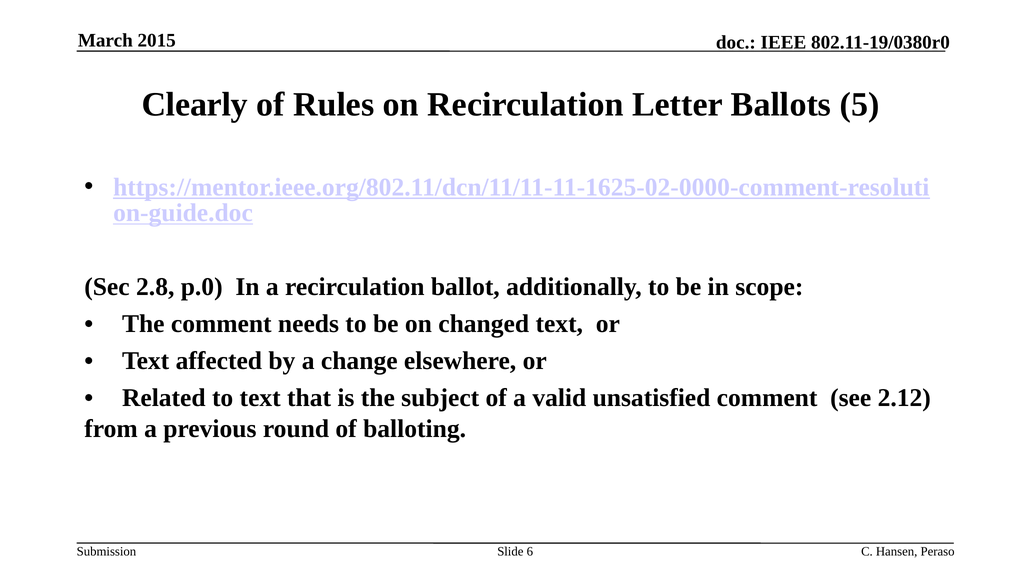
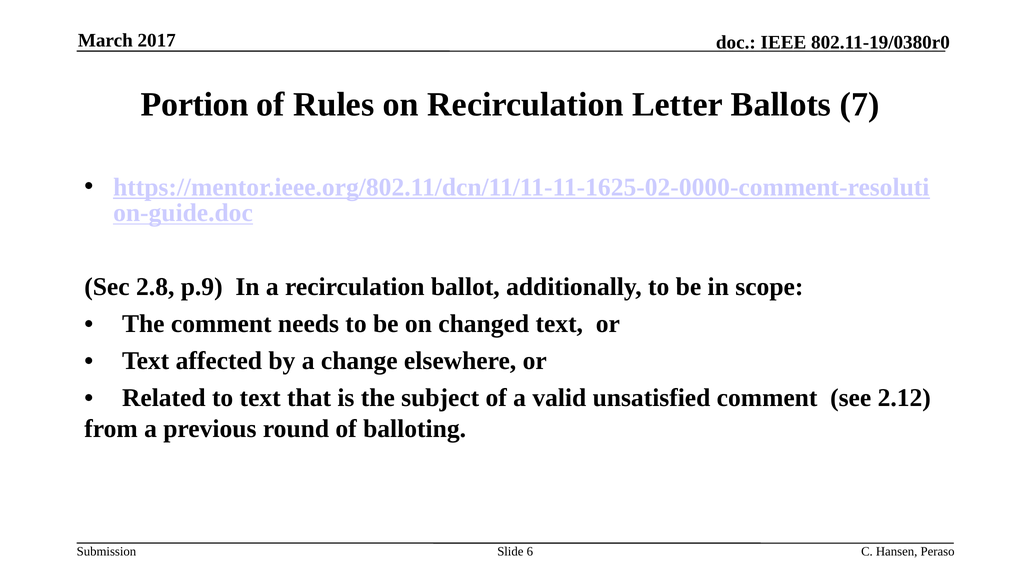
2015: 2015 -> 2017
Clearly: Clearly -> Portion
5: 5 -> 7
p.0: p.0 -> p.9
